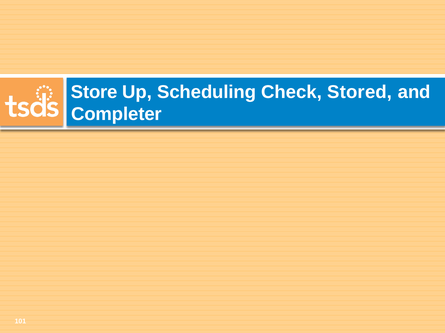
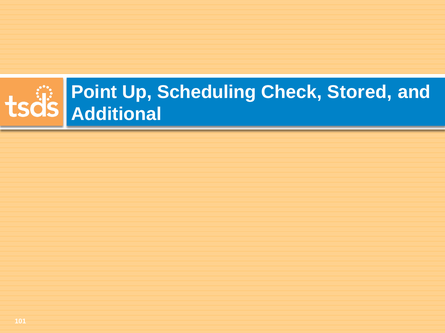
Store: Store -> Point
Completer: Completer -> Additional
